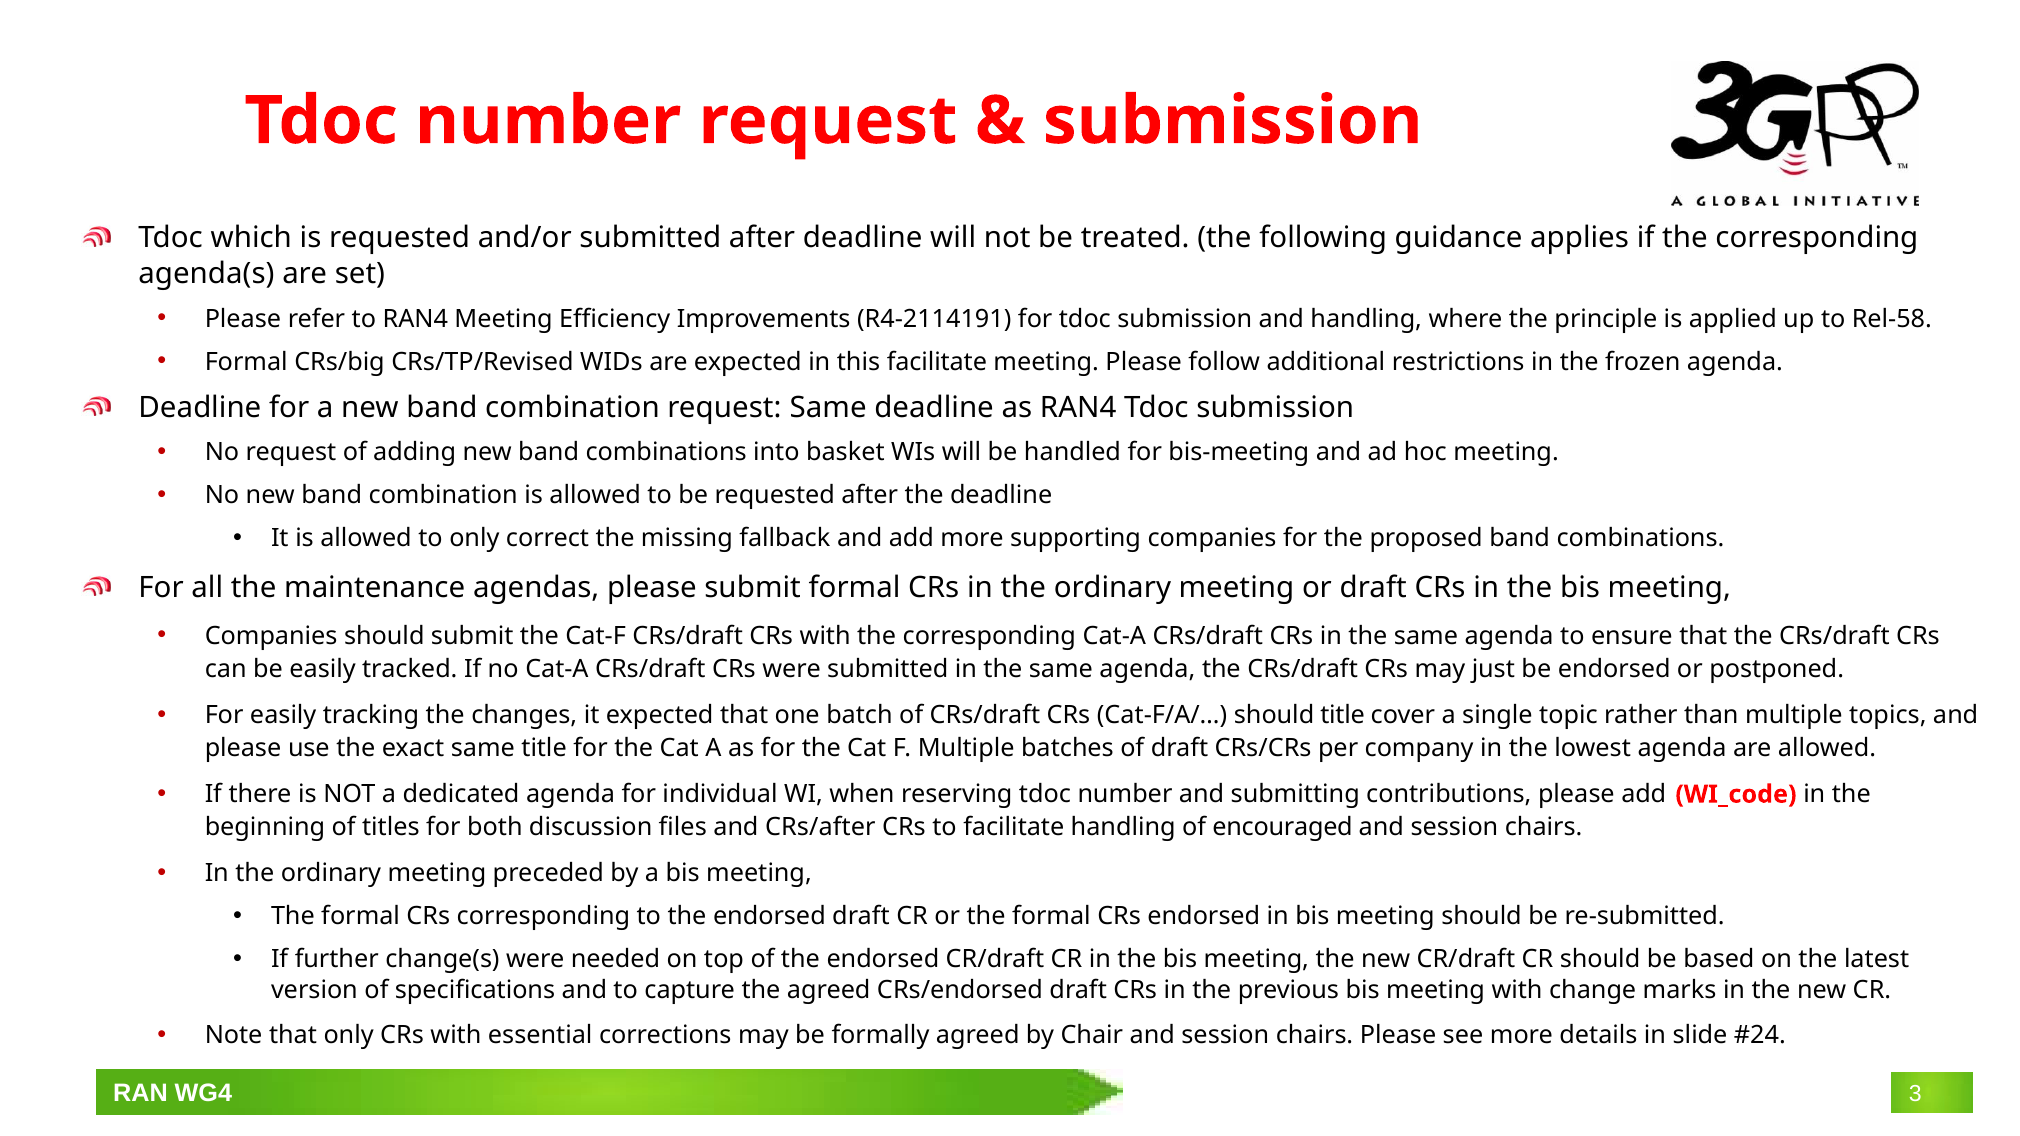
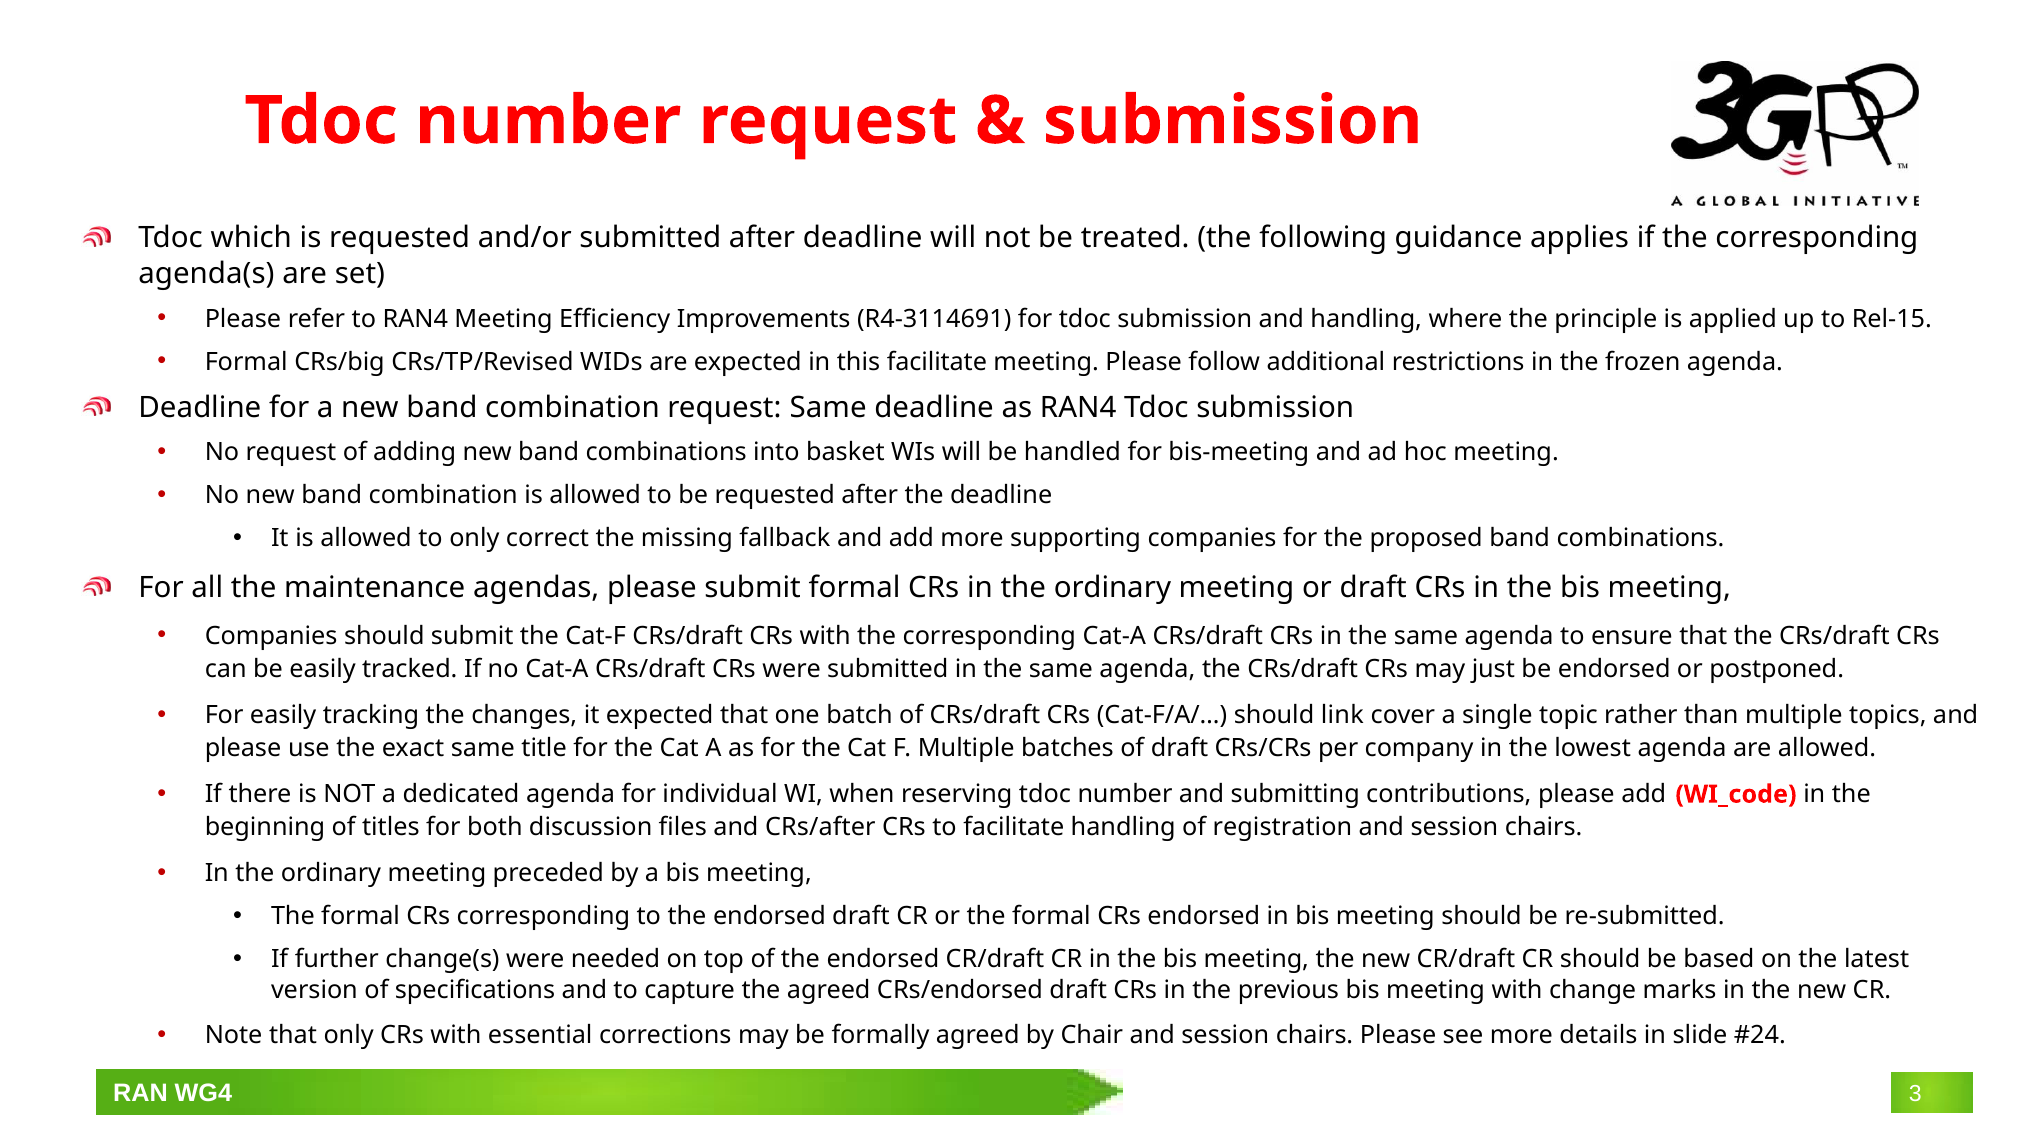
R4-2114191: R4-2114191 -> R4-3114691
Rel-58: Rel-58 -> Rel-15
should title: title -> link
encouraged: encouraged -> registration
